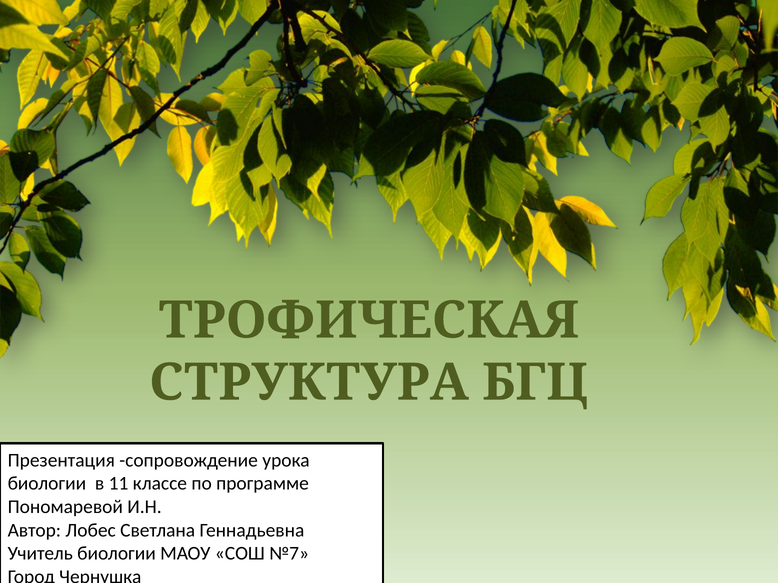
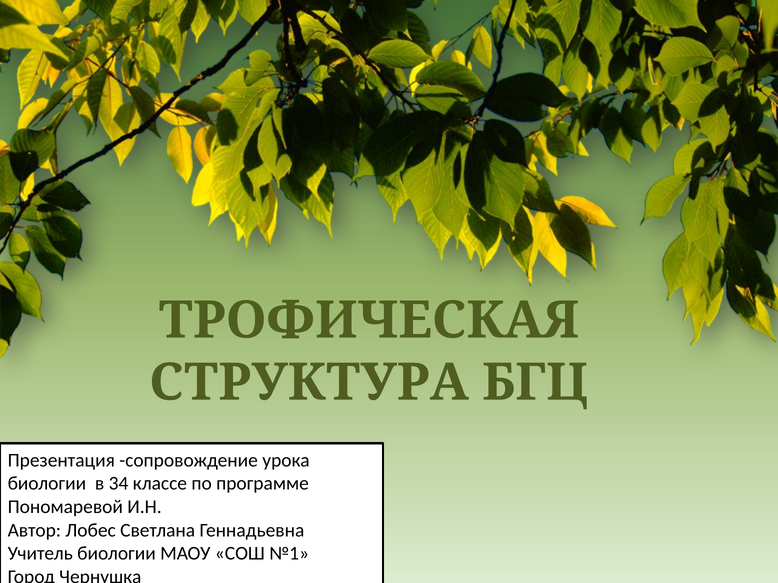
11: 11 -> 34
№7: №7 -> №1
